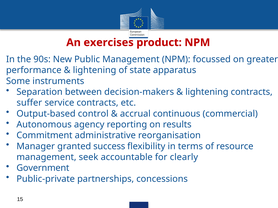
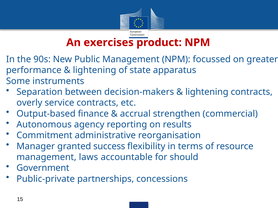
suffer: suffer -> overly
control: control -> finance
continuous: continuous -> strengthen
seek: seek -> laws
clearly: clearly -> should
